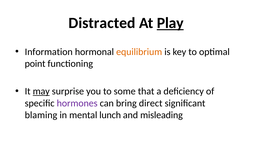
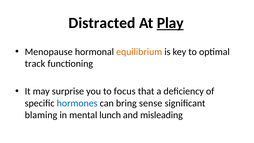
Information: Information -> Menopause
point: point -> track
may underline: present -> none
some: some -> focus
hormones colour: purple -> blue
direct: direct -> sense
